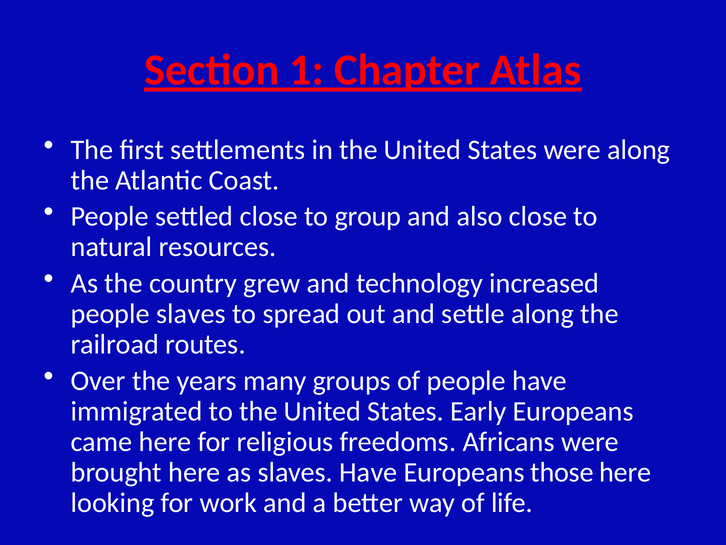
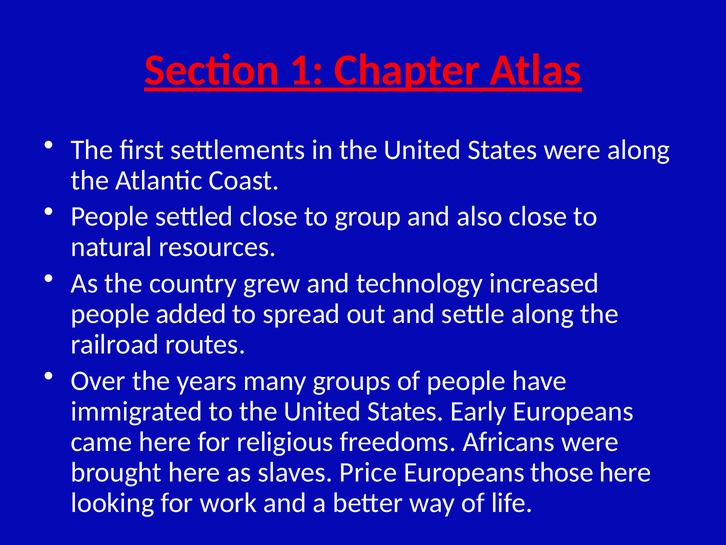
people slaves: slaves -> added
slaves Have: Have -> Price
